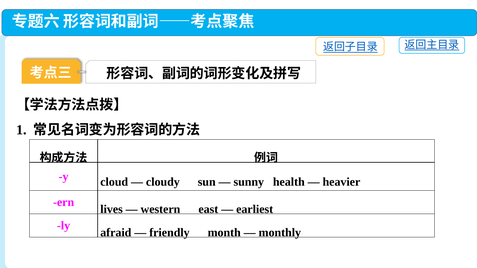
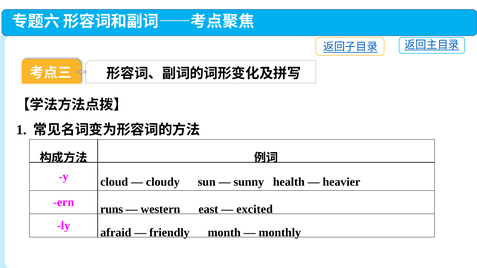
lives: lives -> runs
earliest: earliest -> excited
